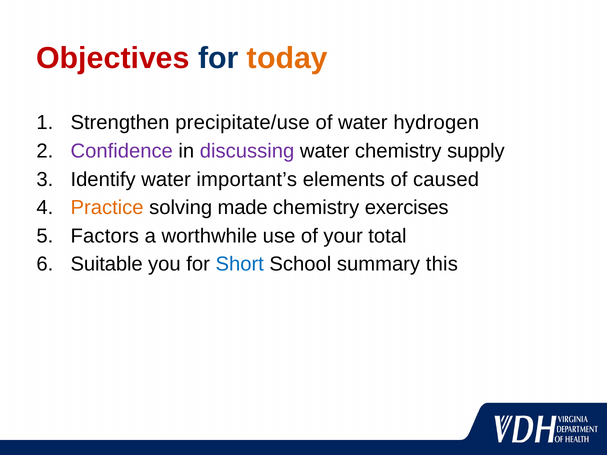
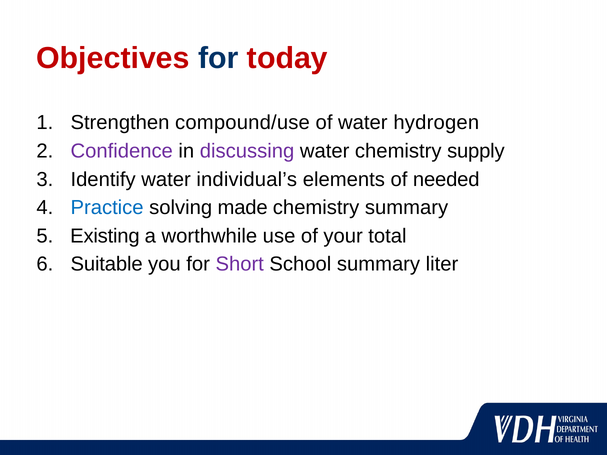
today colour: orange -> red
precipitate/use: precipitate/use -> compound/use
important’s: important’s -> individual’s
caused: caused -> needed
Practice colour: orange -> blue
chemistry exercises: exercises -> summary
Factors: Factors -> Existing
Short colour: blue -> purple
this: this -> liter
